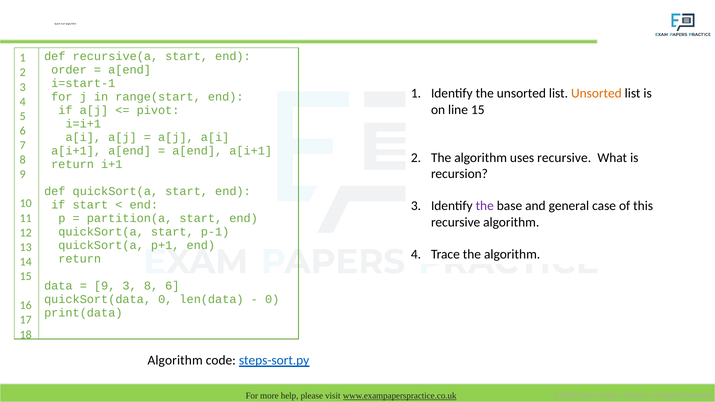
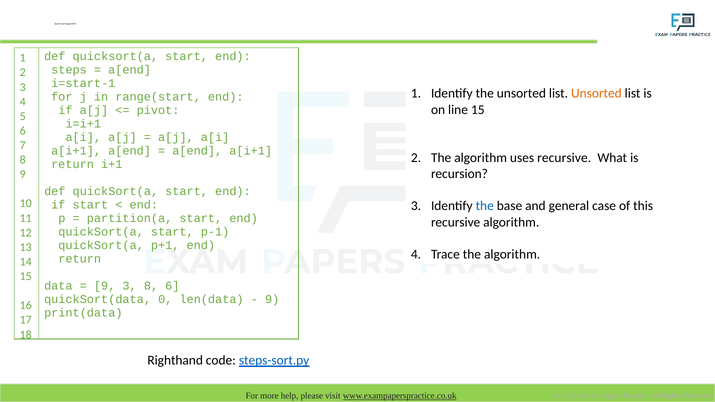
recursive(a at (115, 57): recursive(a -> quicksort(a
order: order -> steps
the at (485, 206) colour: purple -> blue
0 at (272, 299): 0 -> 9
Algorithm at (175, 361): Algorithm -> Righthand
